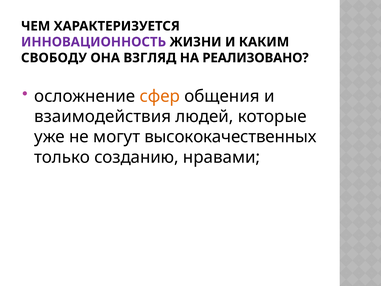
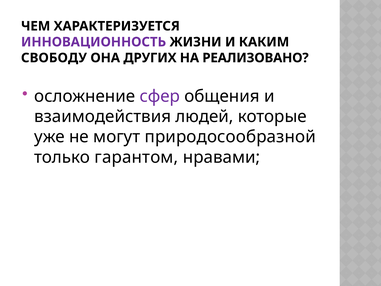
ВЗГЛЯД: ВЗГЛЯД -> ДРУГИХ
сфер colour: orange -> purple
высококачественных: высококачественных -> природосообразной
созданию: созданию -> гарантом
